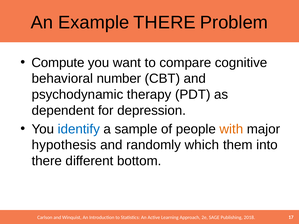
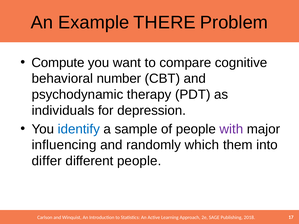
dependent: dependent -> individuals
with colour: orange -> purple
hypothesis: hypothesis -> influencing
there at (47, 161): there -> differ
different bottom: bottom -> people
